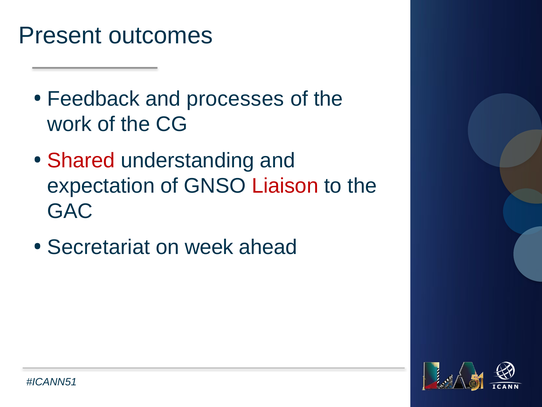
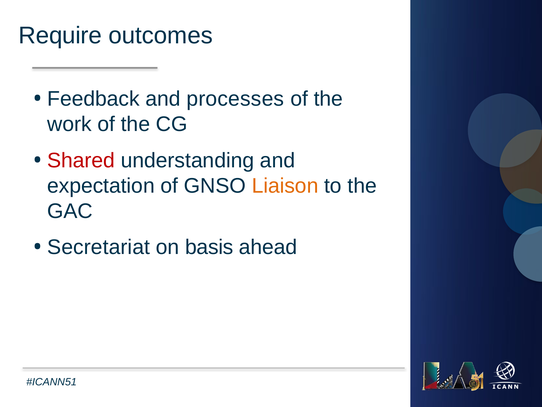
Present: Present -> Require
Liaison colour: red -> orange
week: week -> basis
